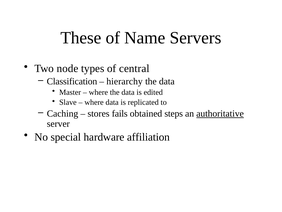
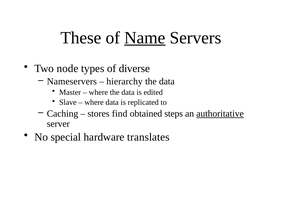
Name underline: none -> present
central: central -> diverse
Classification: Classification -> Nameservers
fails: fails -> find
affiliation: affiliation -> translates
